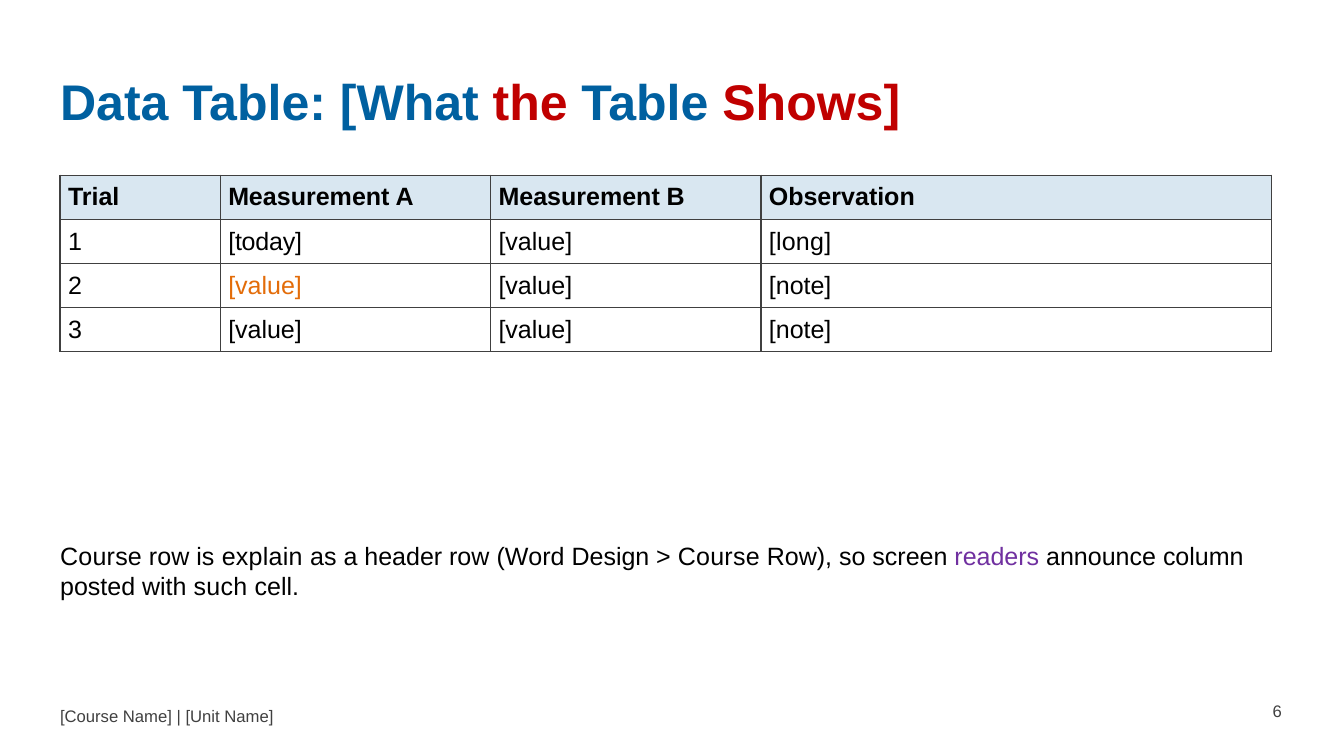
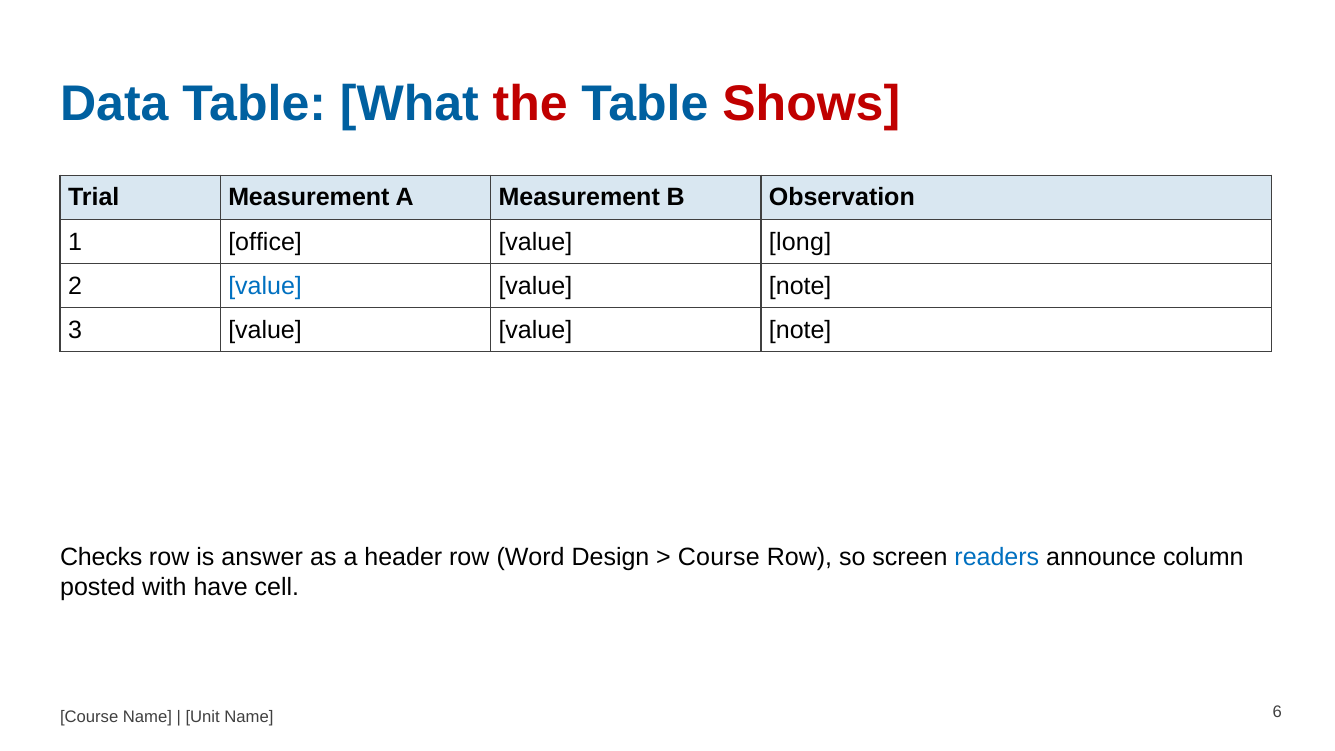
today: today -> office
value at (265, 286) colour: orange -> blue
Course at (101, 557): Course -> Checks
explain: explain -> answer
readers colour: purple -> blue
such: such -> have
